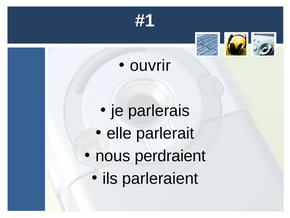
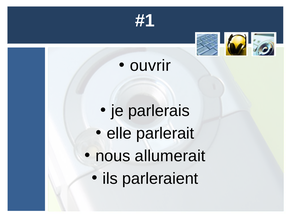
perdraient: perdraient -> allumerait
